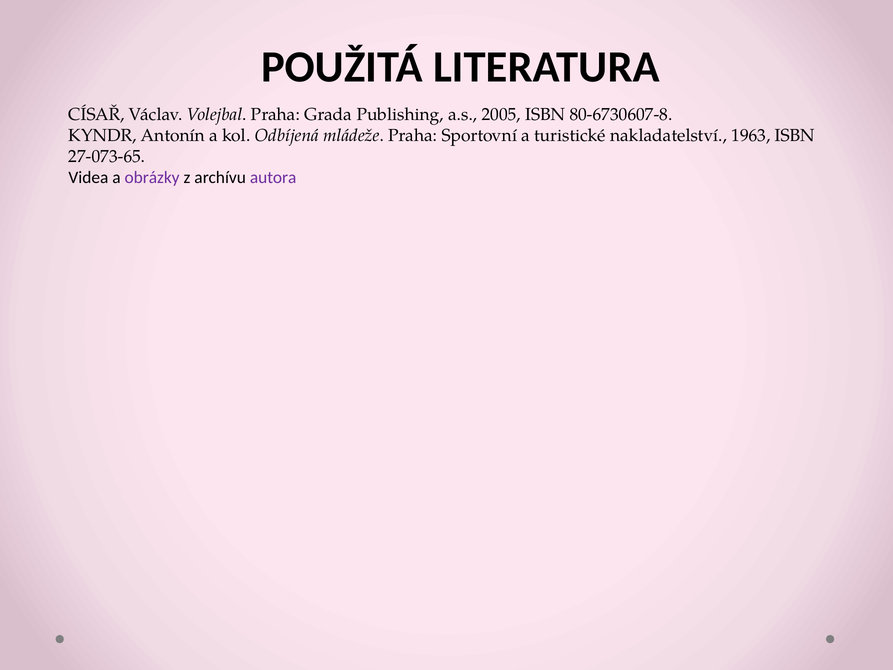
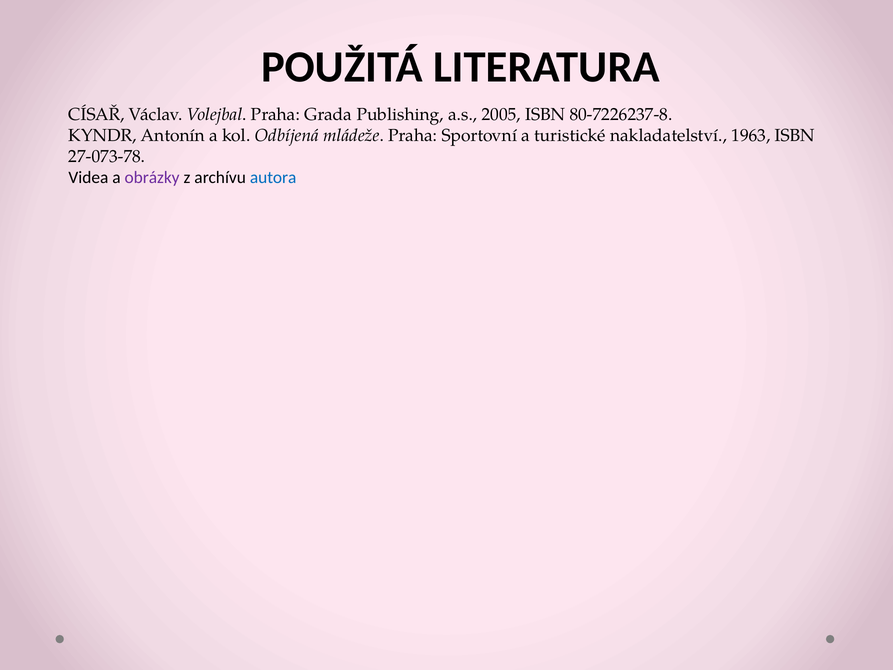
80-6730607-8: 80-6730607-8 -> 80-7226237-8
27-073-65: 27-073-65 -> 27-073-78
autora colour: purple -> blue
